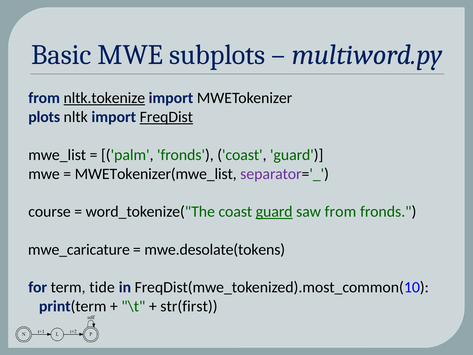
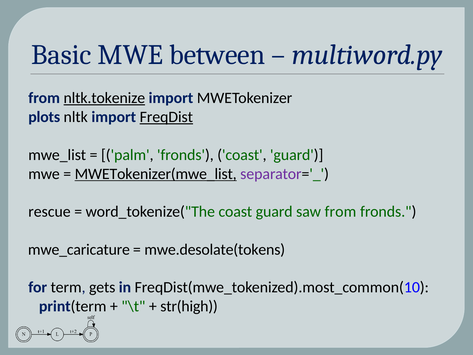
subplots: subplots -> between
MWETokenizer(mwe_list underline: none -> present
course: course -> rescue
guard at (274, 212) underline: present -> none
tide: tide -> gets
str(first: str(first -> str(high
